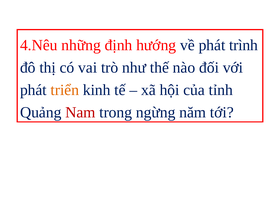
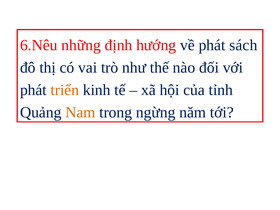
4.Nêu: 4.Nêu -> 6.Nêu
trình: trình -> sách
Nam colour: red -> orange
